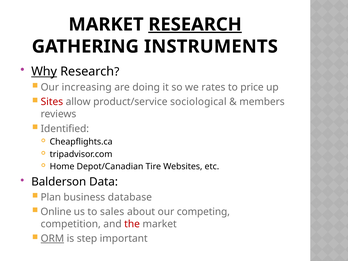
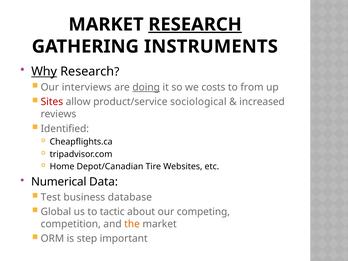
increasing: increasing -> interviews
doing underline: none -> present
rates: rates -> costs
price: price -> from
members: members -> increased
Balderson: Balderson -> Numerical
Plan: Plan -> Test
Online: Online -> Global
sales: sales -> tactic
the colour: red -> orange
ORM underline: present -> none
